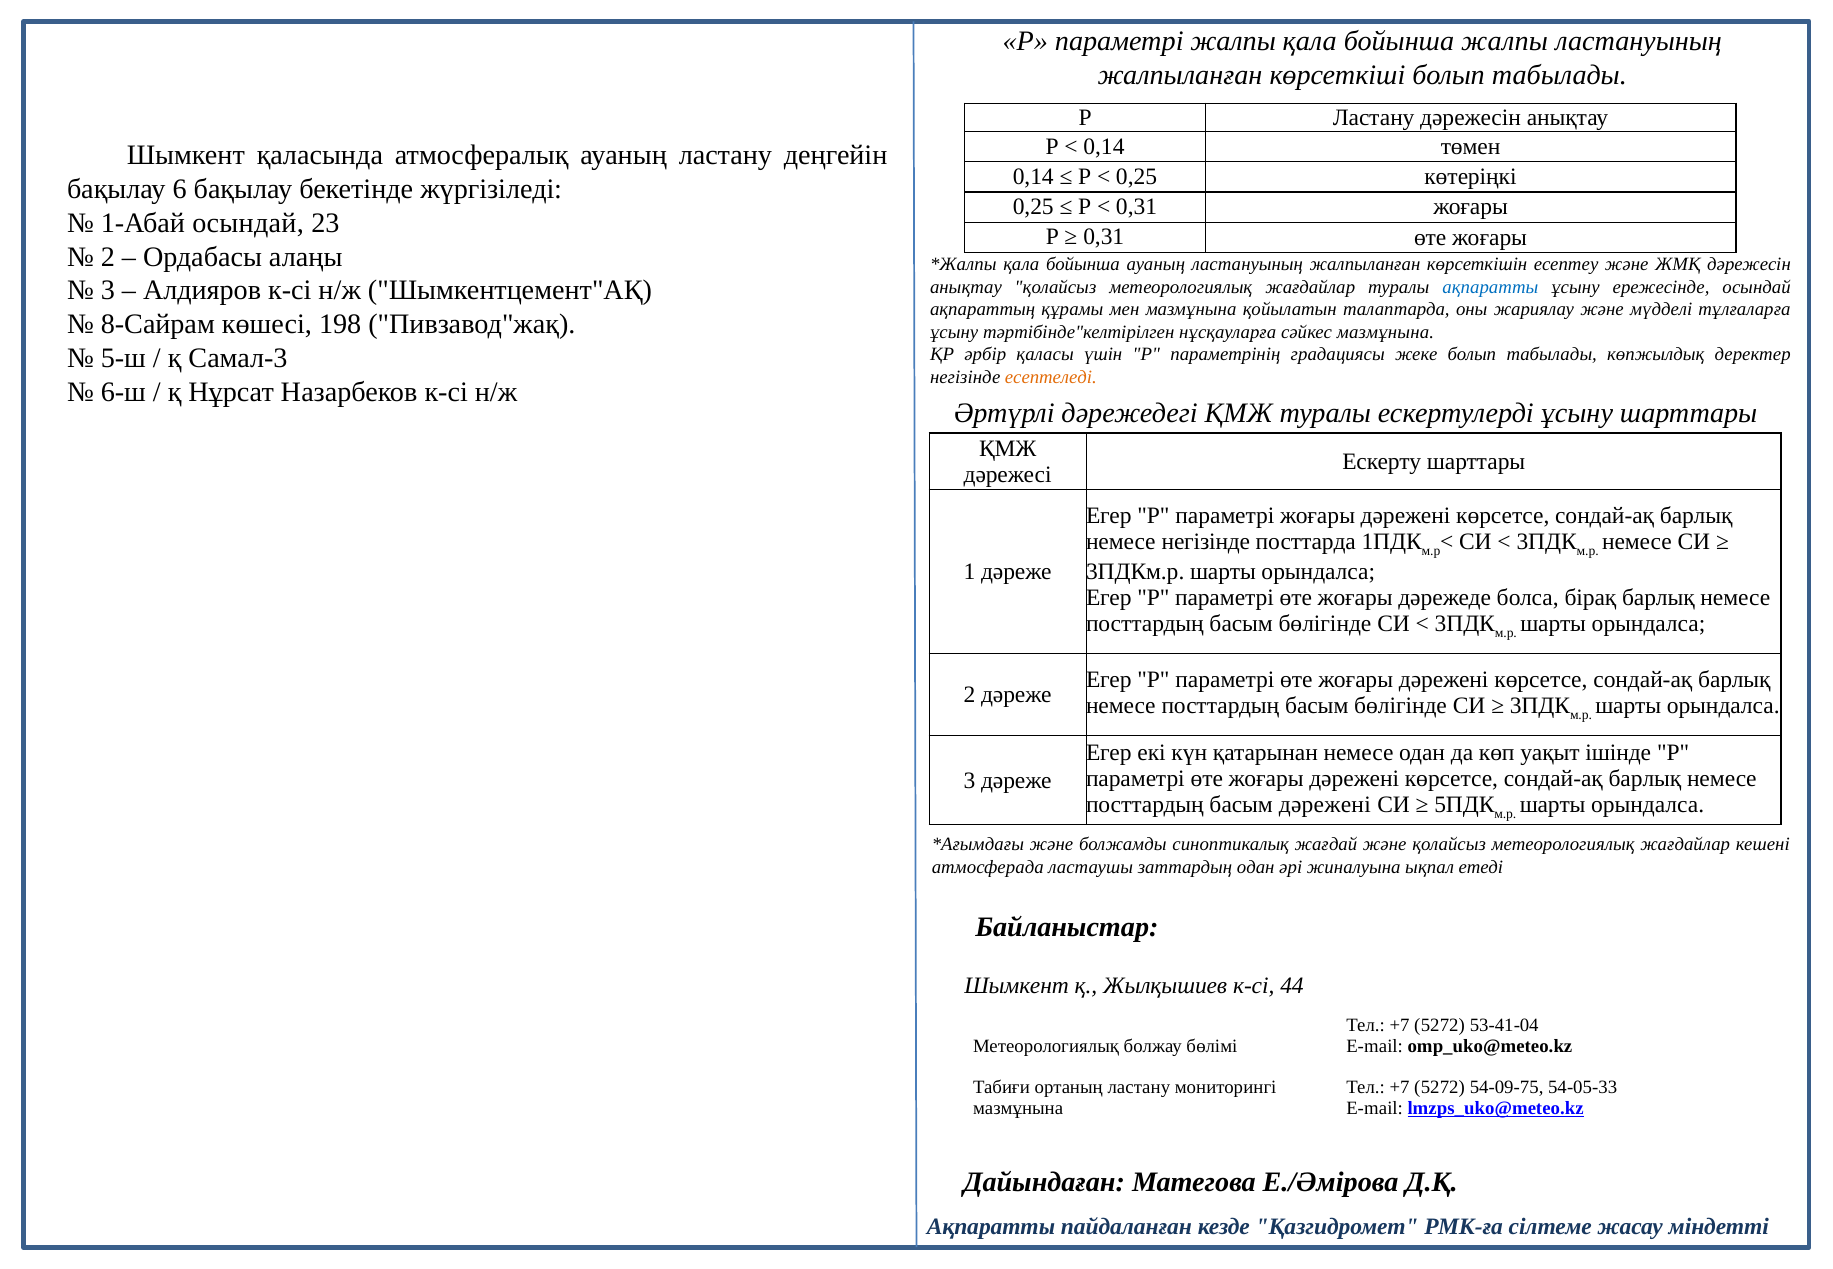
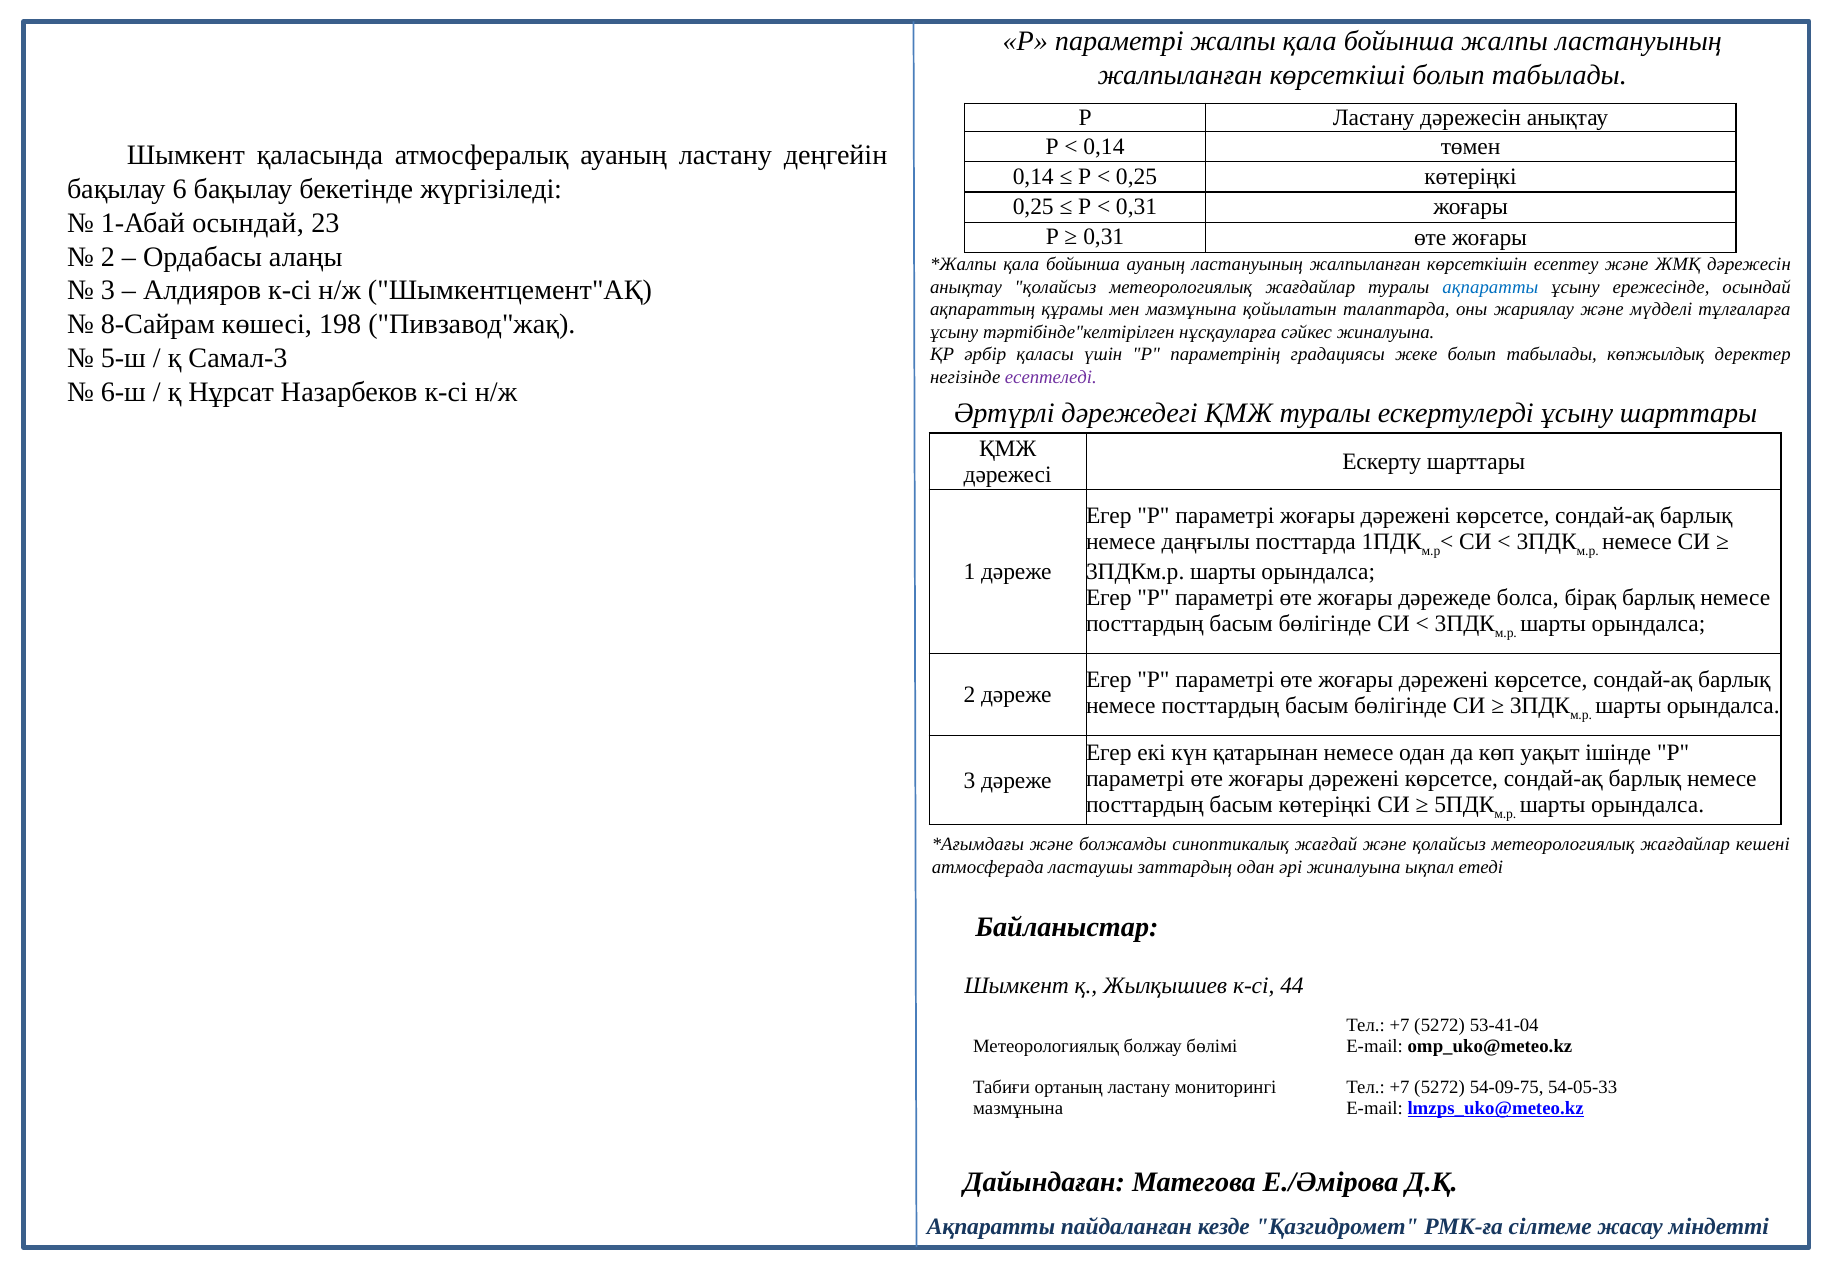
сәйкес мазмұнына: мазмұнына -> жиналуына
есептеледі colour: orange -> purple
немесе негізінде: негізінде -> даңғылы
басым дәрежені: дәрежені -> көтеріңкі
